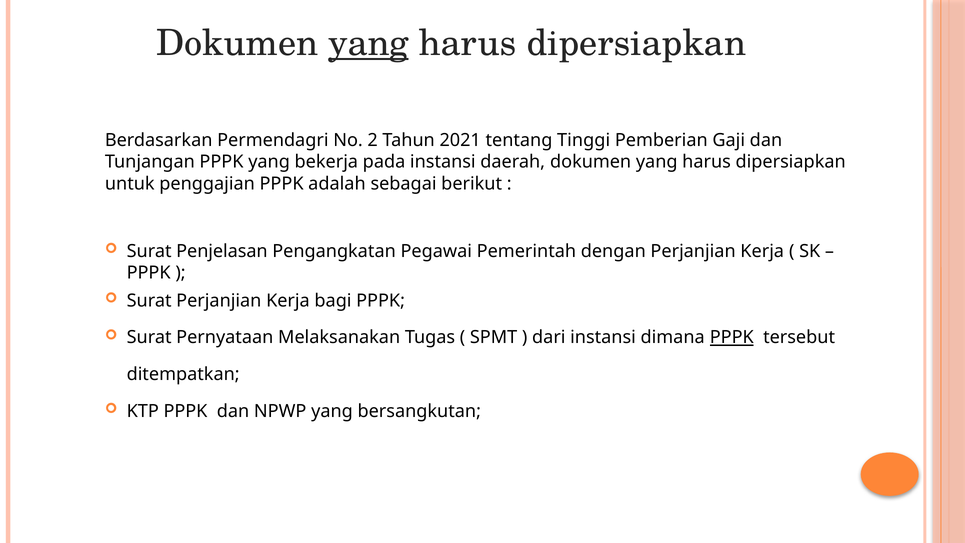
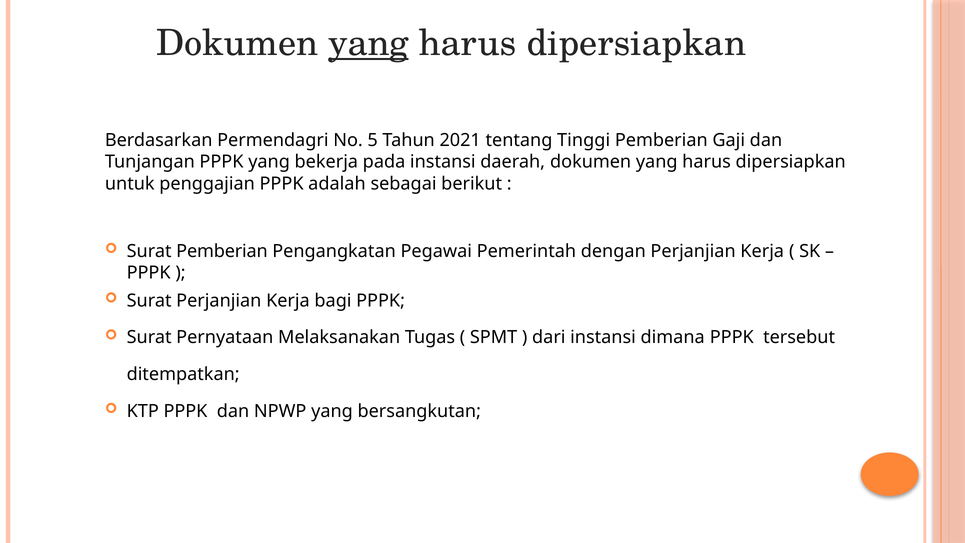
2: 2 -> 5
Surat Penjelasan: Penjelasan -> Pemberian
PPPK at (732, 337) underline: present -> none
